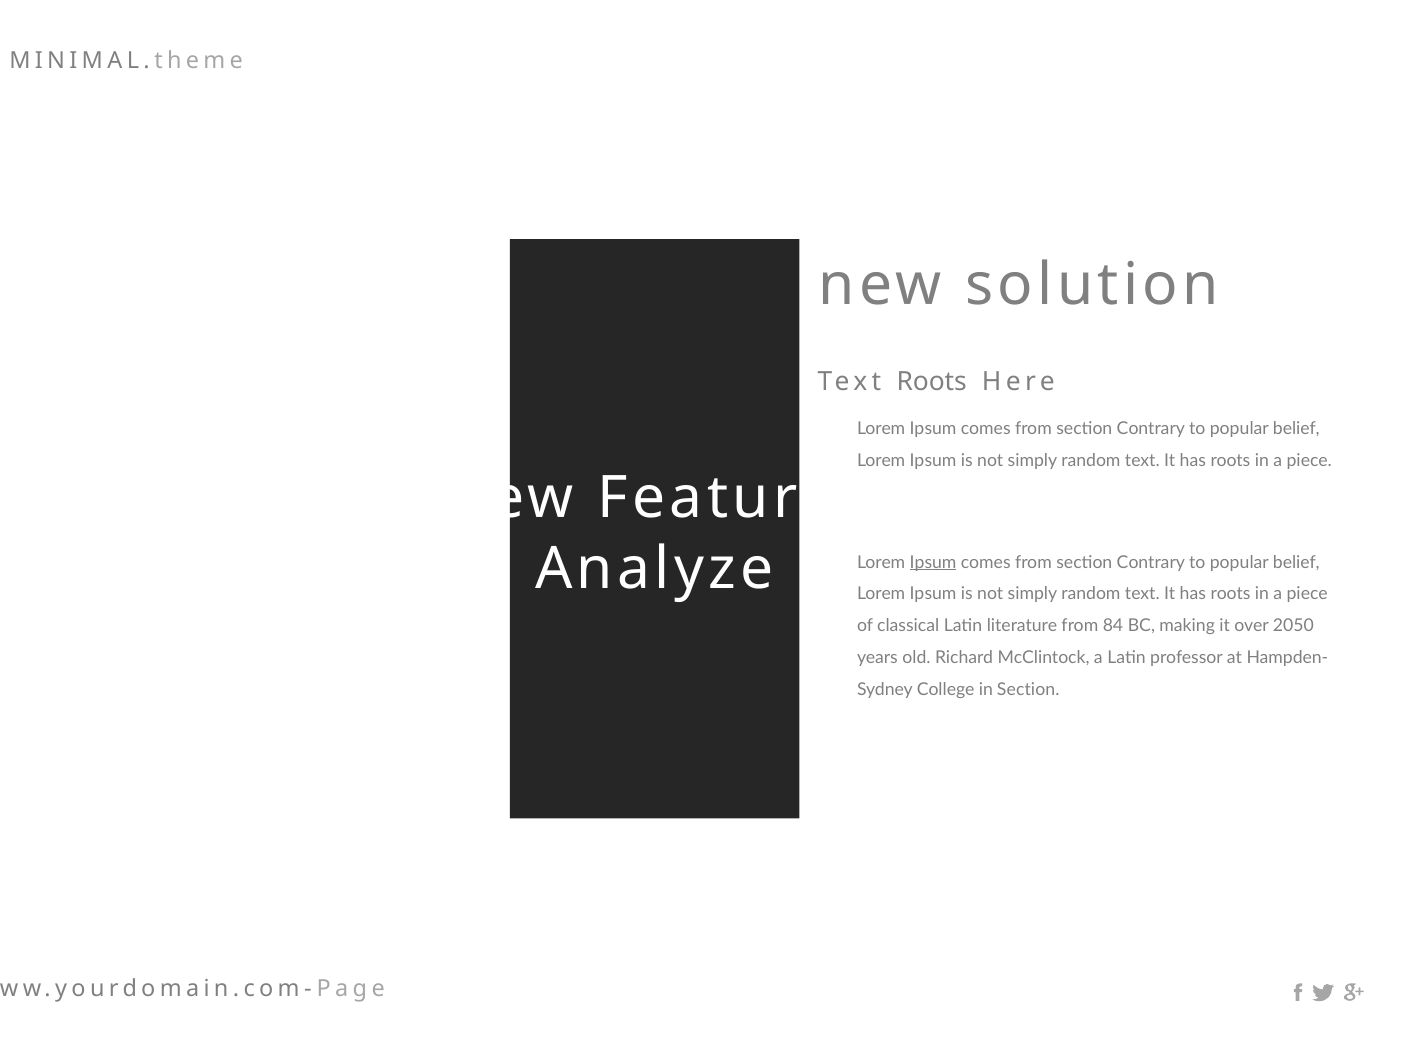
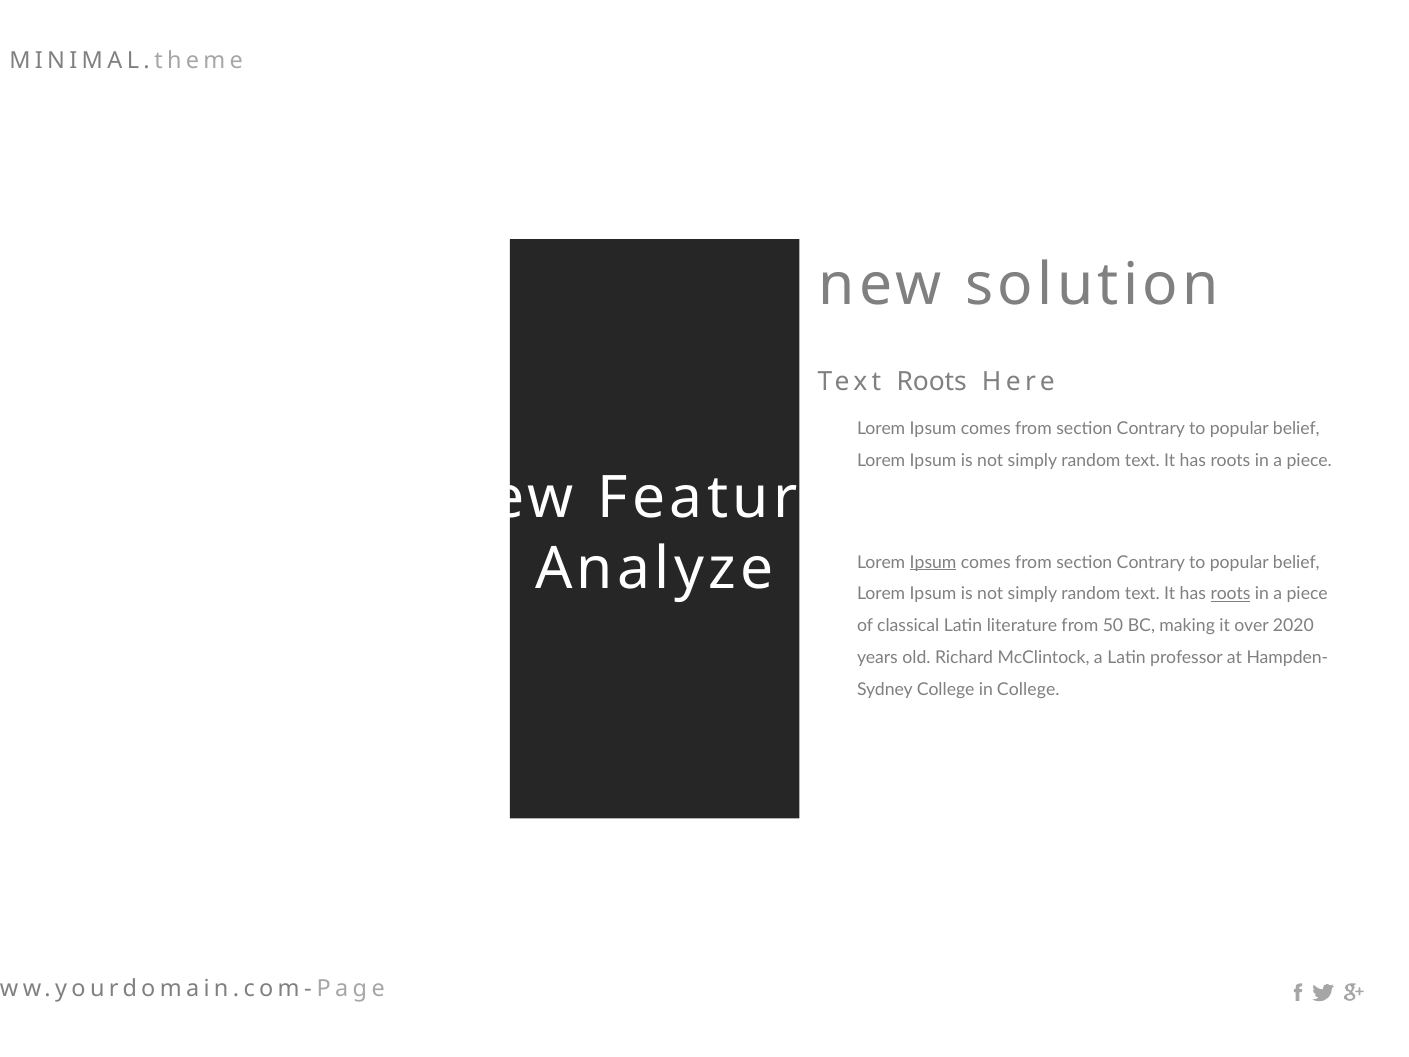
roots at (1230, 594) underline: none -> present
84: 84 -> 50
2050: 2050 -> 2020
in Section: Section -> College
